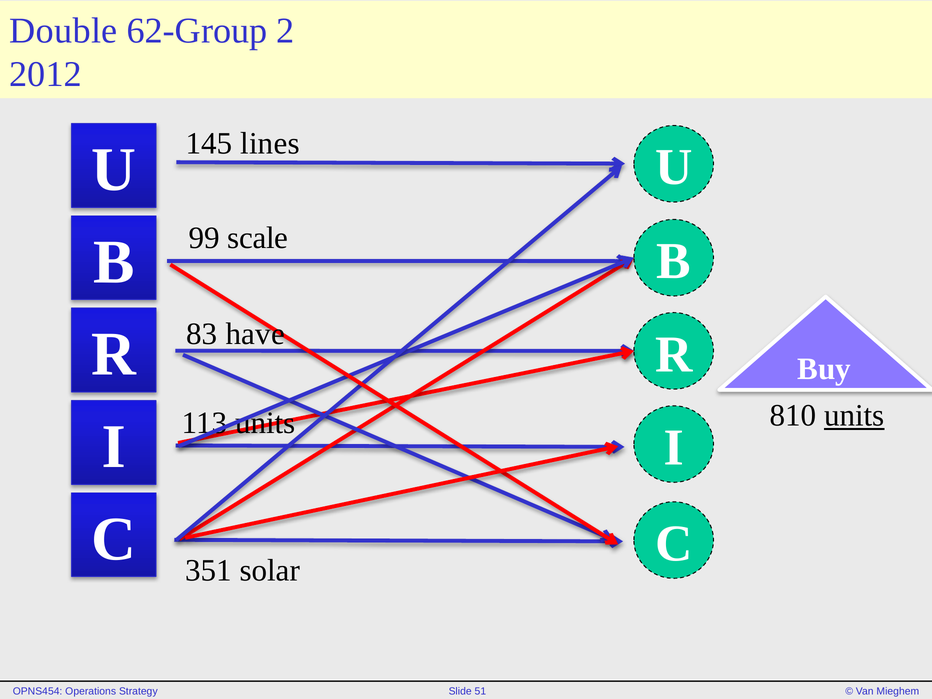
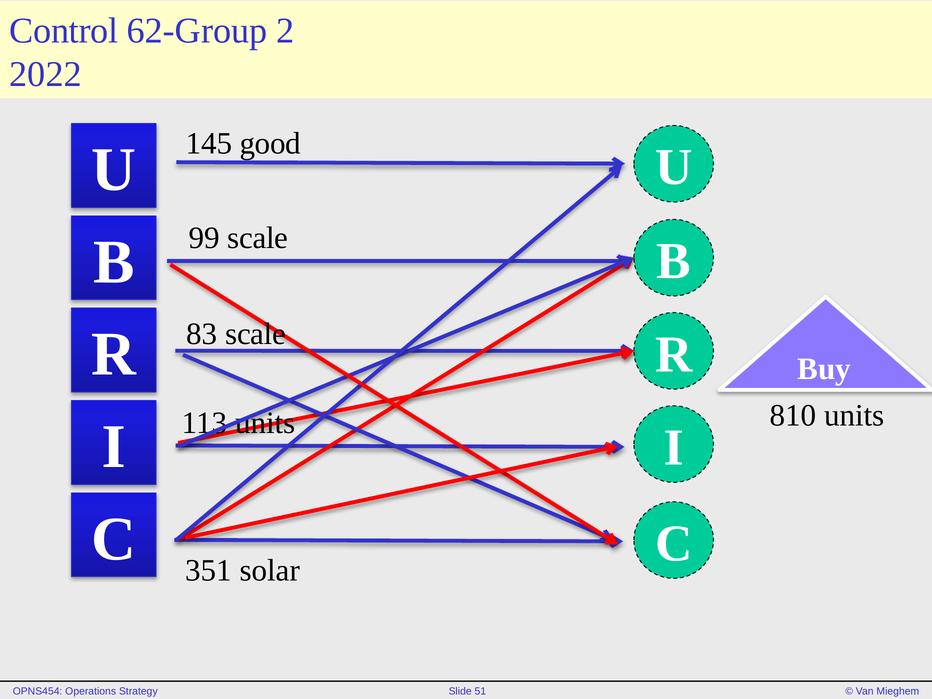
Double: Double -> Control
2012: 2012 -> 2022
lines: lines -> good
83 have: have -> scale
units at (854, 416) underline: present -> none
